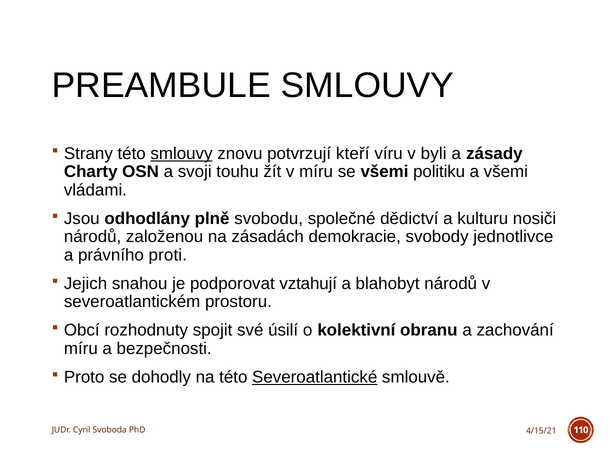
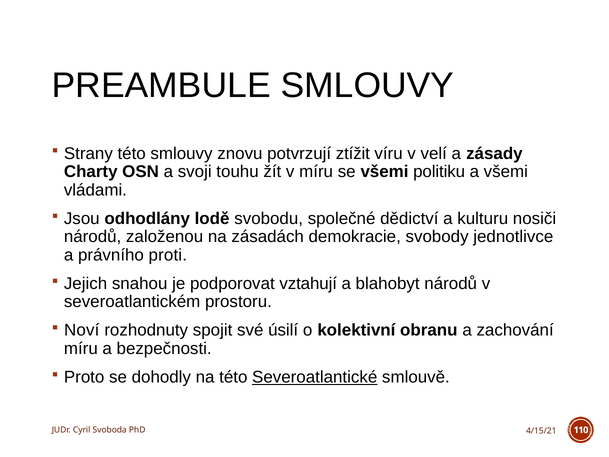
smlouvy at (181, 153) underline: present -> none
kteří: kteří -> ztížit
byli: byli -> velí
plně: plně -> lodě
Obcí: Obcí -> Noví
